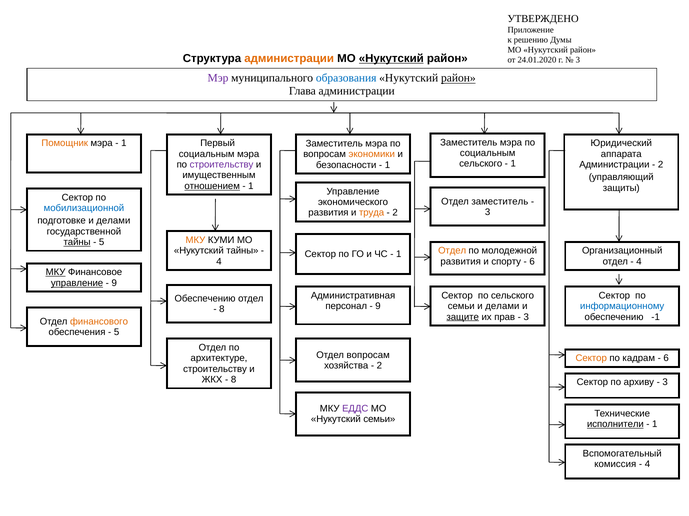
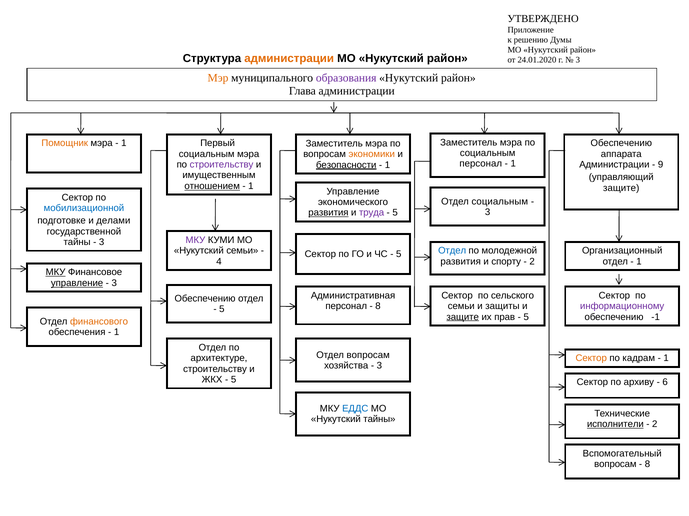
Нукутский at (391, 58) underline: present -> none
Мэр colour: purple -> orange
образования colour: blue -> purple
район at (458, 78) underline: present -> none
Юридический at (621, 143): Юридический -> Обеспечению
сельского at (481, 164): сельского -> персонал
2 at (661, 165): 2 -> 9
безопасности underline: none -> present
защиты at (621, 188): защиты -> защите
Отдел заместитель: заместитель -> социальным
развития at (328, 213) underline: none -> present
труда colour: orange -> purple
2 at (395, 213): 2 -> 5
МКУ at (195, 240) colour: orange -> purple
тайны at (77, 242) underline: present -> none
5 at (102, 242): 5 -> 3
Нукутский тайны: тайны -> семьи
Отдел at (452, 251) colour: orange -> blue
1 at (399, 255): 1 -> 5
6 at (532, 262): 6 -> 2
4 at (639, 262): 4 -> 1
9 at (114, 283): 9 -> 3
9 at (378, 307): 9 -> 8
семьи и делами: делами -> защиты
информационному colour: blue -> purple
8 at (222, 310): 8 -> 5
3 at (526, 317): 3 -> 5
5 at (117, 333): 5 -> 1
6 at (666, 359): 6 -> 1
2 at (379, 366): 2 -> 3
8 at (234, 380): 8 -> 5
3 at (665, 383): 3 -> 6
ЕДДС colour: purple -> blue
Нукутский семьи: семьи -> тайны
1 at (655, 425): 1 -> 2
комиссия at (615, 465): комиссия -> вопросам
4 at (647, 465): 4 -> 8
